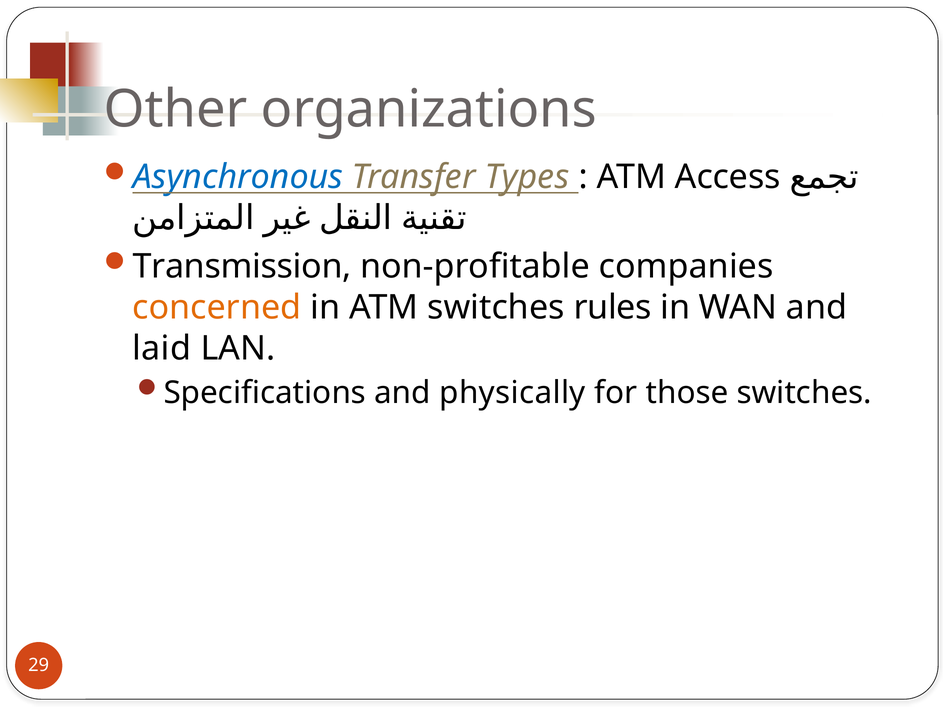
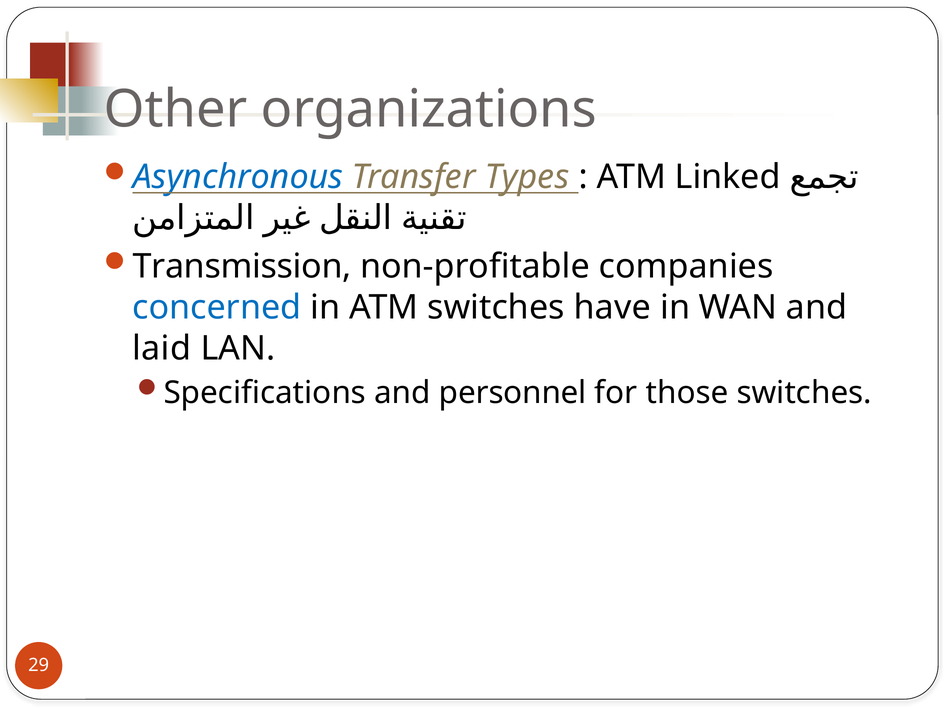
Access: Access -> Linked
concerned colour: orange -> blue
rules: rules -> have
physically: physically -> personnel
